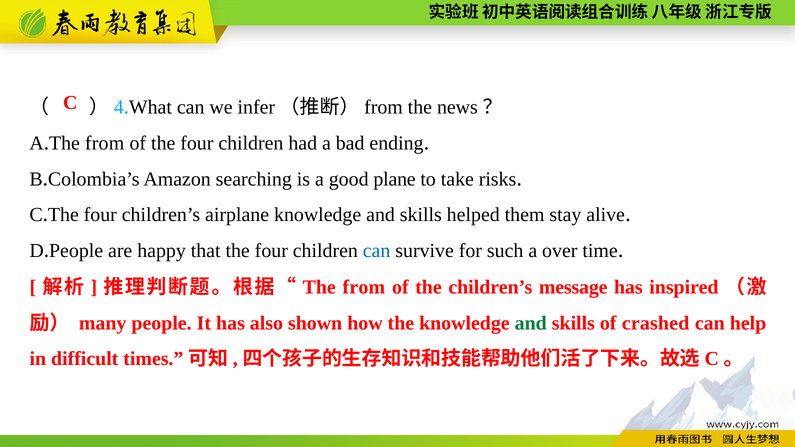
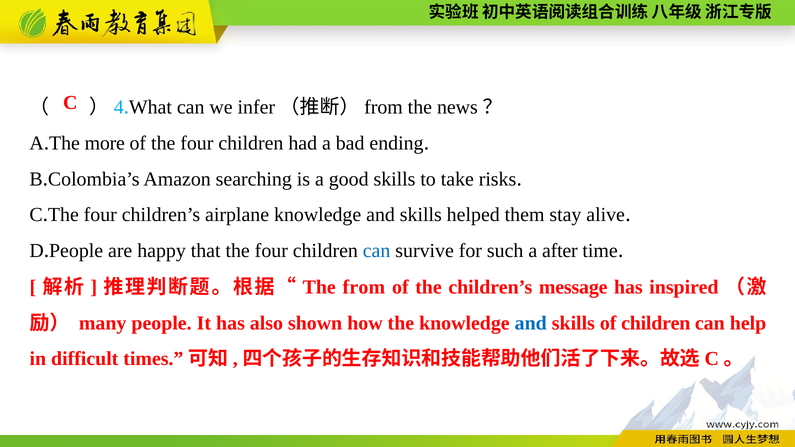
from at (105, 143): from -> more
good plane: plane -> skills
over: over -> after
and at (531, 323) colour: green -> blue
of crashed: crashed -> children
